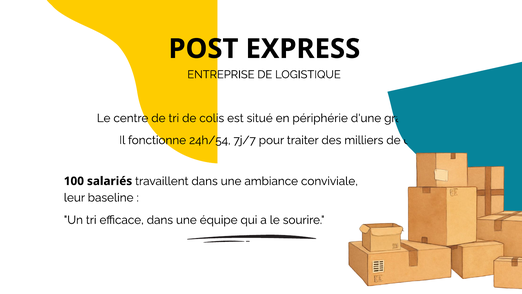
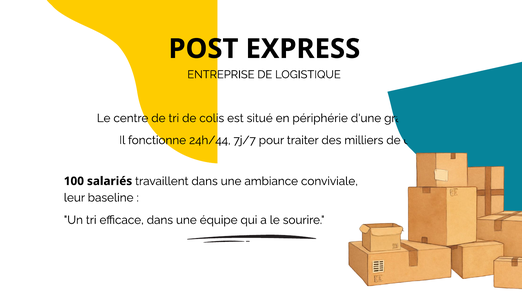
24h/54: 24h/54 -> 24h/44
